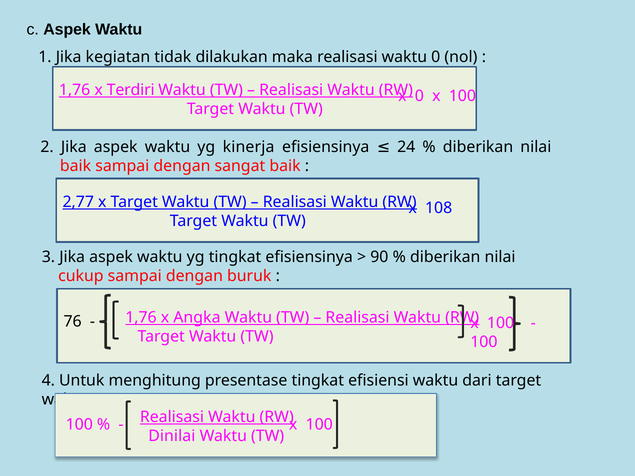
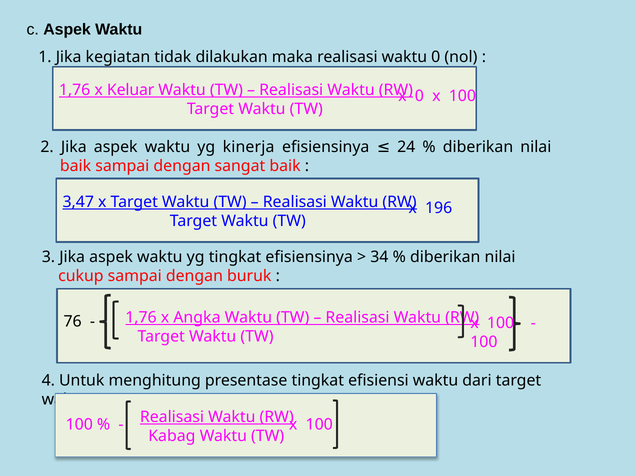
Terdiri: Terdiri -> Keluar
2,77: 2,77 -> 3,47
108: 108 -> 196
90: 90 -> 34
Dinilai: Dinilai -> Kabag
